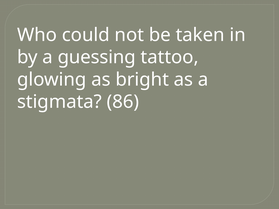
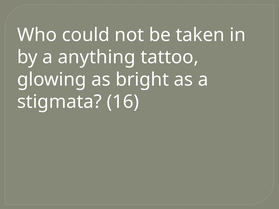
guessing: guessing -> anything
86: 86 -> 16
